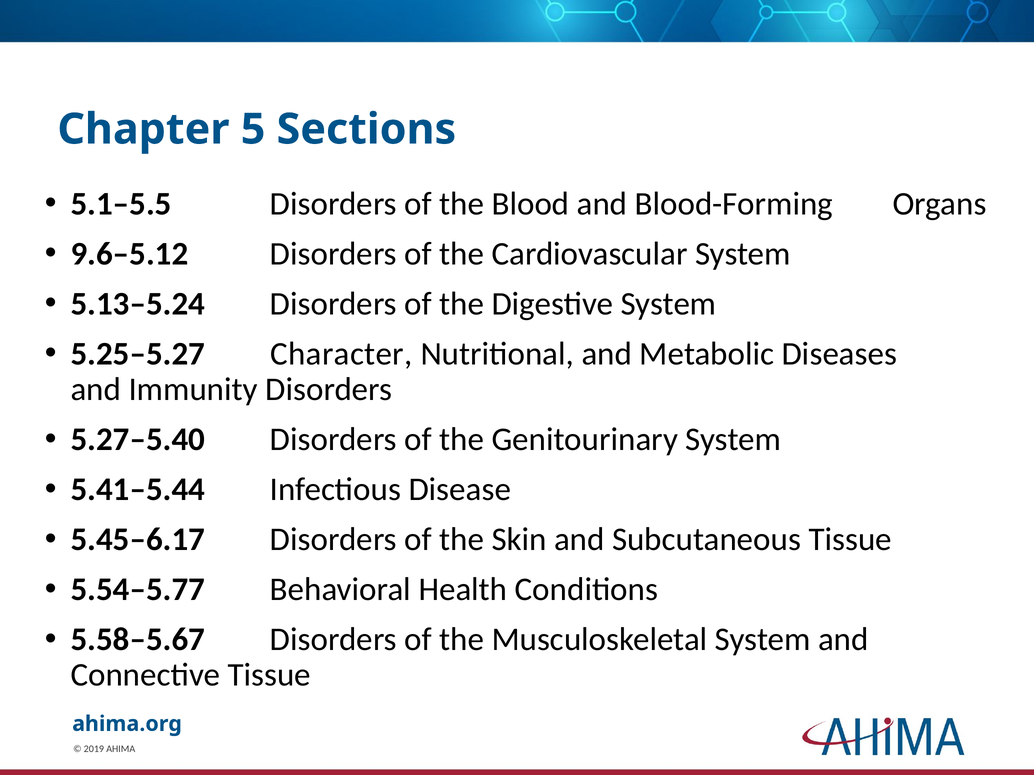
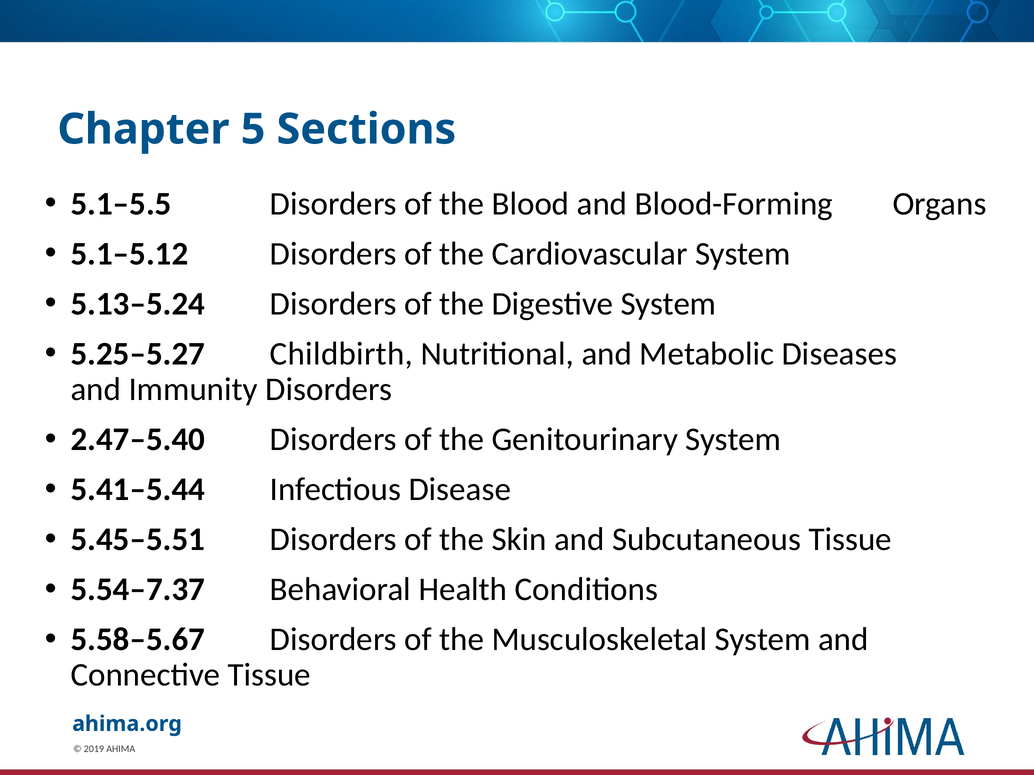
9.6–5.12: 9.6–5.12 -> 5.1–5.12
Character: Character -> Childbirth
5.27–5.40: 5.27–5.40 -> 2.47–5.40
5.45–6.17: 5.45–6.17 -> 5.45–5.51
5.54–5.77: 5.54–5.77 -> 5.54–7.37
